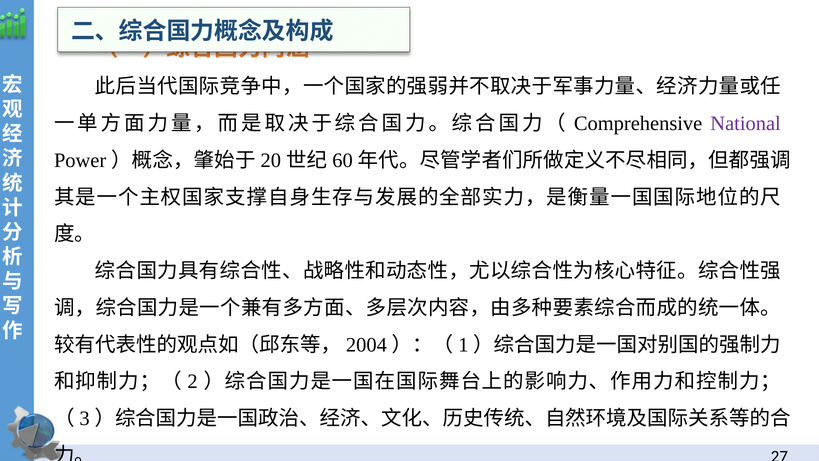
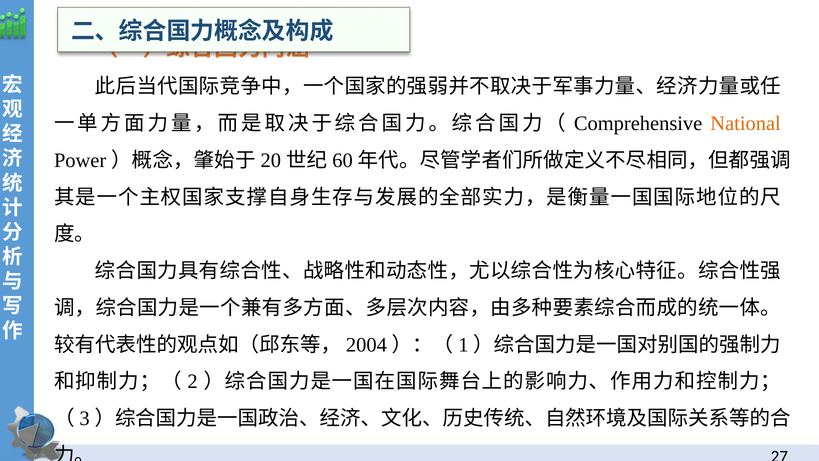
National colour: purple -> orange
